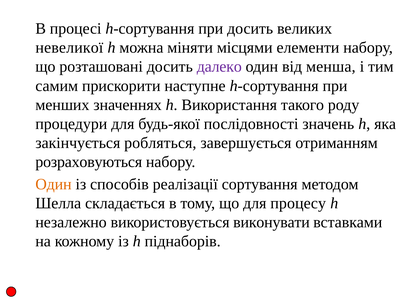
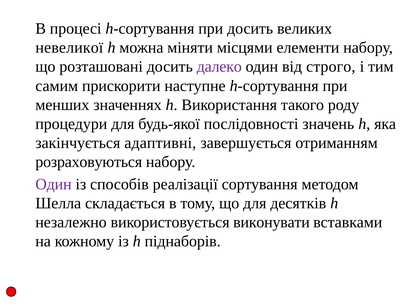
менша: менша -> строго
робляться: робляться -> адаптивні
Один at (53, 184) colour: orange -> purple
процесу: процесу -> десятків
